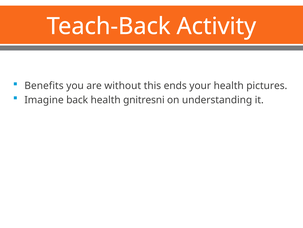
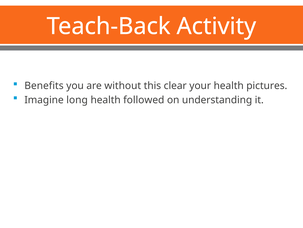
ends: ends -> clear
back: back -> long
gnitresni: gnitresni -> followed
